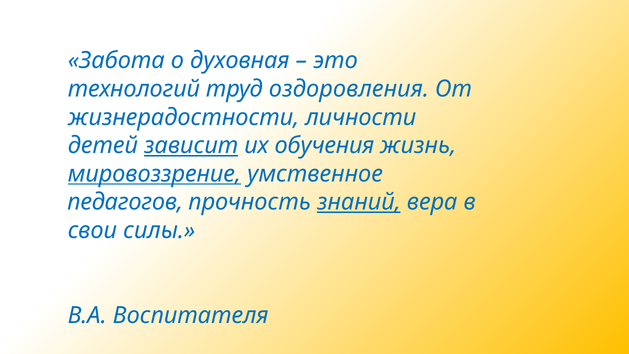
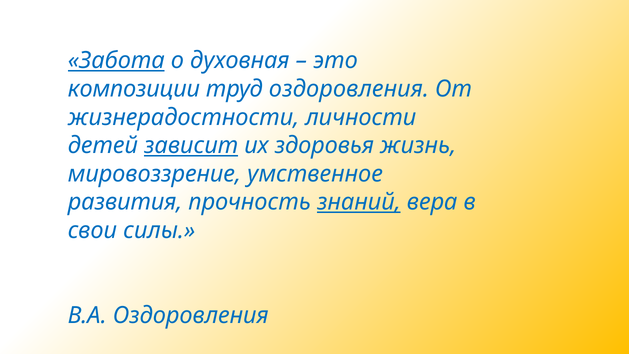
Забота underline: none -> present
технологий: технологий -> композиции
обучения: обучения -> здоровья
мировоззрение underline: present -> none
педагогов: педагогов -> развития
В.А Воспитателя: Воспитателя -> Оздоровления
